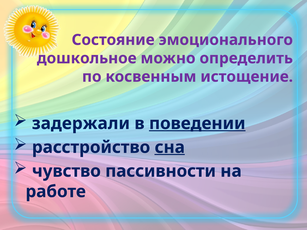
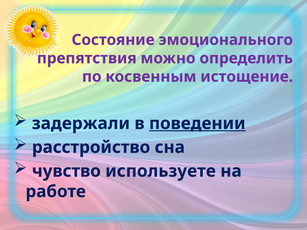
дошкольное: дошкольное -> препятствия
сна underline: present -> none
пассивности: пассивности -> используете
